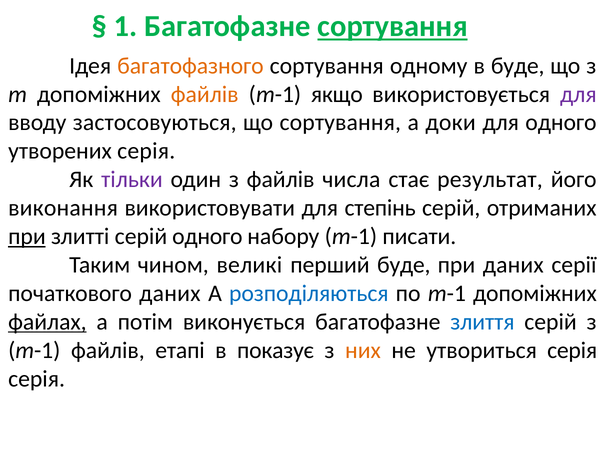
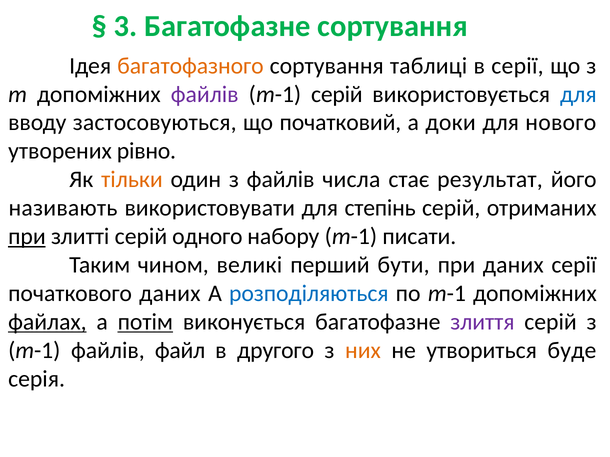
1: 1 -> 3
сортування at (393, 26) underline: present -> none
одному: одному -> таблиці
в буде: буде -> серії
файлів at (205, 94) colour: orange -> purple
m-1 якщо: якщо -> серій
для at (578, 94) colour: purple -> blue
що сортування: сортування -> початковий
для одного: одного -> нового
утворених серія: серія -> рівно
тільки colour: purple -> orange
виконання: виконання -> називають
перший буде: буде -> бути
потім underline: none -> present
злиття colour: blue -> purple
етапі: етапі -> файл
показує: показує -> другого
утвориться серія: серія -> буде
